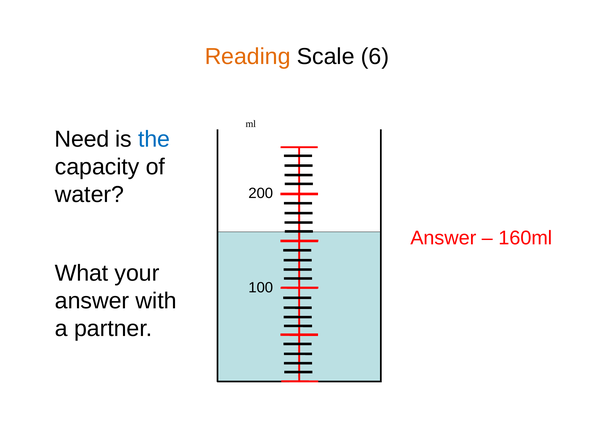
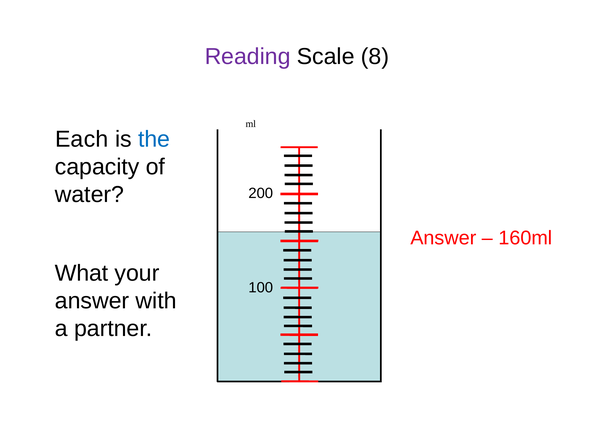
Reading colour: orange -> purple
6: 6 -> 8
Need: Need -> Each
